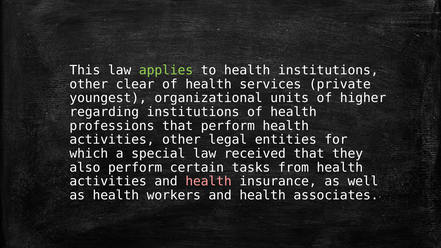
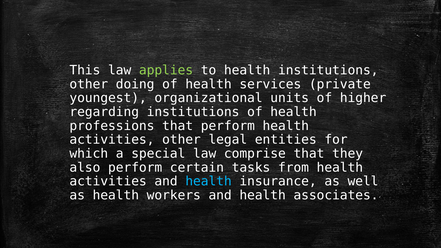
clear: clear -> doing
received: received -> comprise
health at (209, 181) colour: pink -> light blue
